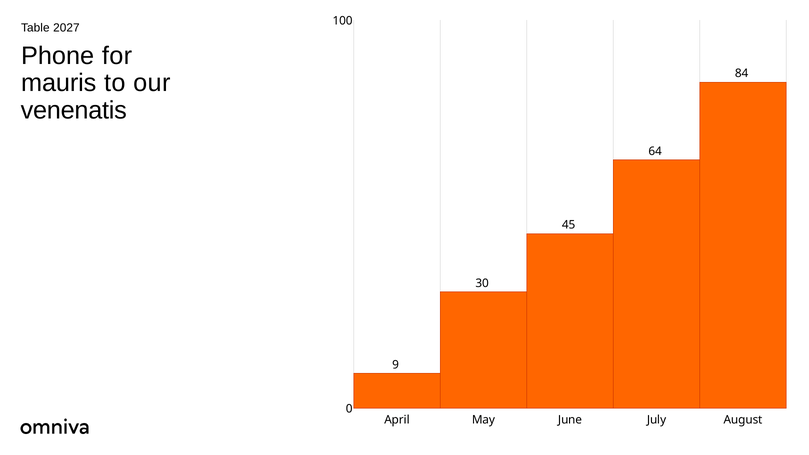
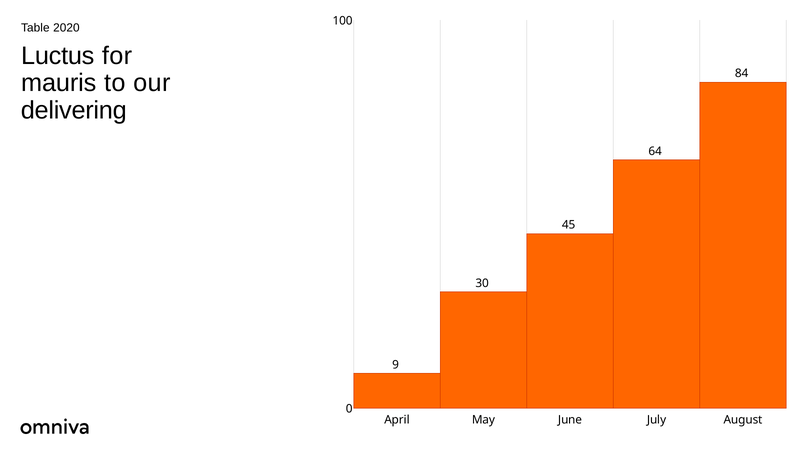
2027: 2027 -> 2020
Phone: Phone -> Luctus
venenatis: venenatis -> delivering
